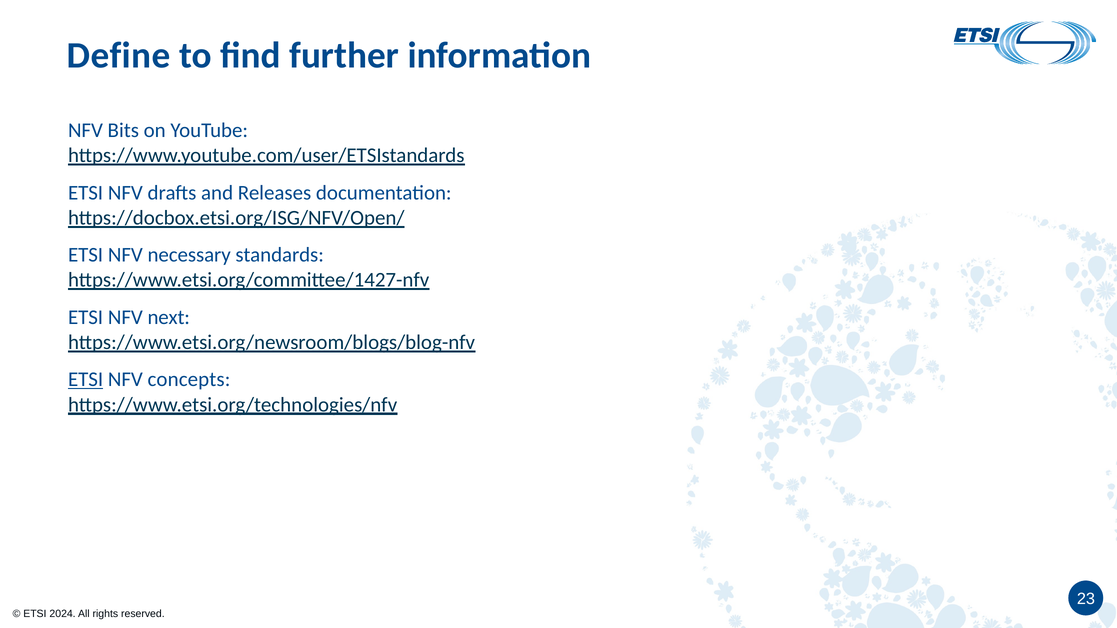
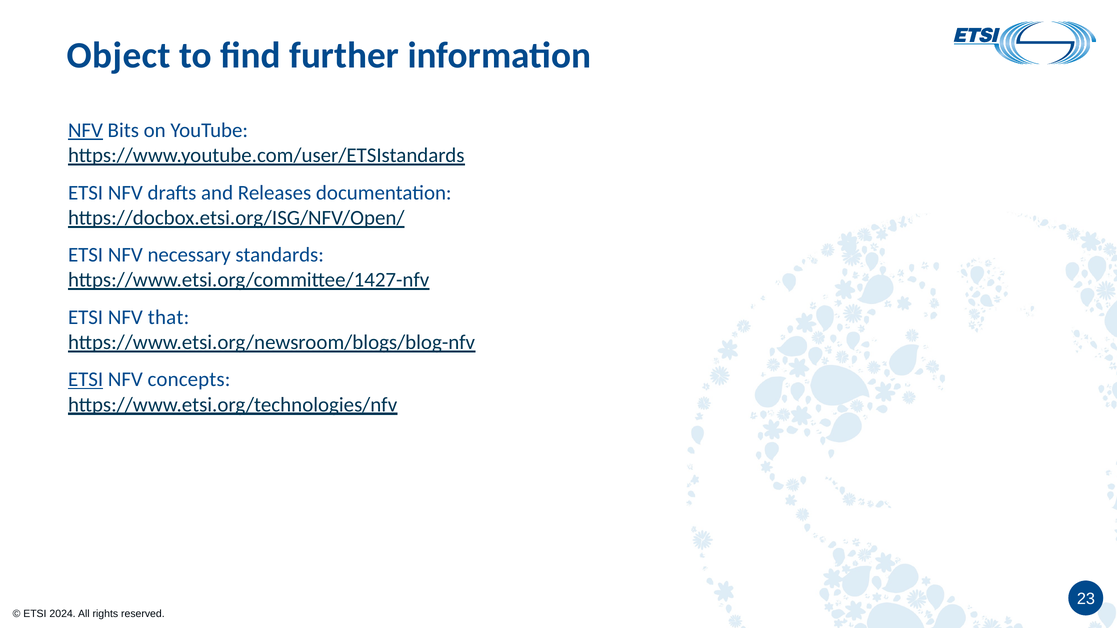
Define: Define -> Object
NFV at (85, 130) underline: none -> present
next: next -> that
